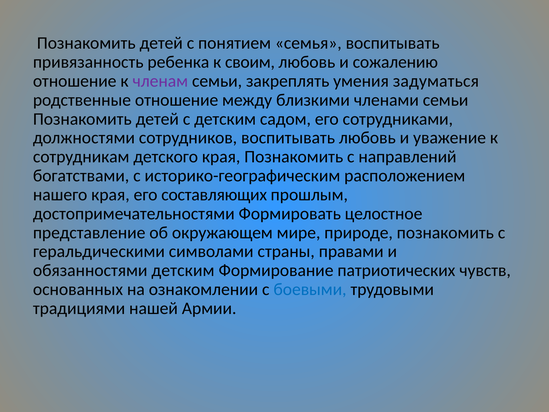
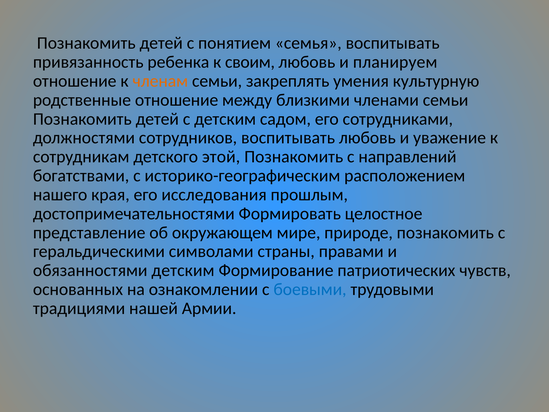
сожалению: сожалению -> планируем
членам colour: purple -> orange
задуматься: задуматься -> культурную
детского края: края -> этой
составляющих: составляющих -> исследования
